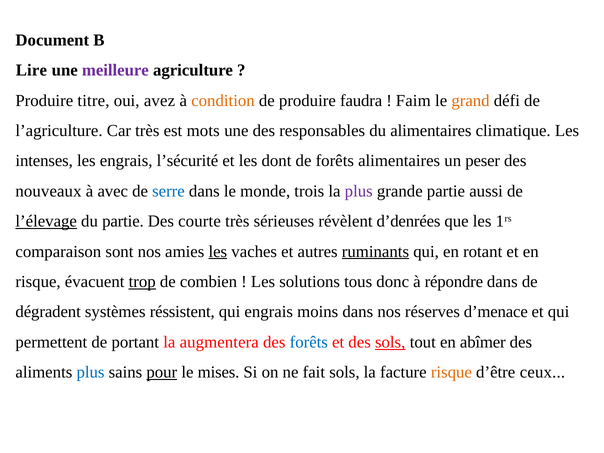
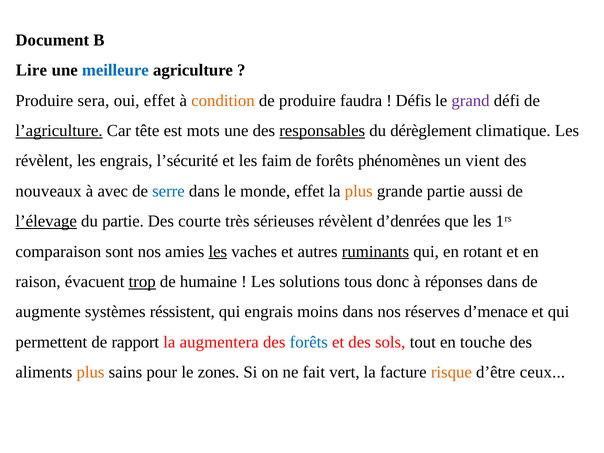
meilleure colour: purple -> blue
titre: titre -> sera
oui avez: avez -> effet
Faim: Faim -> Défis
grand colour: orange -> purple
l’agriculture underline: none -> present
Car très: très -> tête
responsables underline: none -> present
du alimentaires: alimentaires -> dérèglement
intenses at (44, 161): intenses -> révèlent
dont: dont -> faim
forêts alimentaires: alimentaires -> phénomènes
peser: peser -> vient
monde trois: trois -> effet
plus at (359, 191) colour: purple -> orange
risque at (38, 282): risque -> raison
combien: combien -> humaine
répondre: répondre -> réponses
dégradent: dégradent -> augmente
portant: portant -> rapport
sols at (390, 342) underline: present -> none
abîmer: abîmer -> touche
plus at (90, 372) colour: blue -> orange
pour underline: present -> none
mises: mises -> zones
fait sols: sols -> vert
